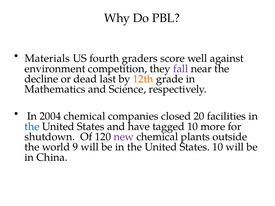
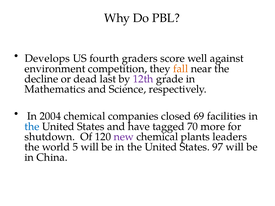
Materials: Materials -> Develops
fall colour: purple -> orange
12th colour: orange -> purple
20: 20 -> 69
tagged 10: 10 -> 70
outside: outside -> leaders
9: 9 -> 5
States 10: 10 -> 97
